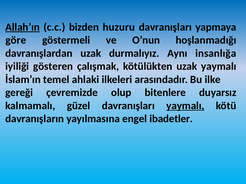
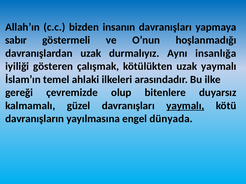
Allah’ın underline: present -> none
huzuru: huzuru -> insanın
göre: göre -> sabır
ibadetler: ibadetler -> dünyada
